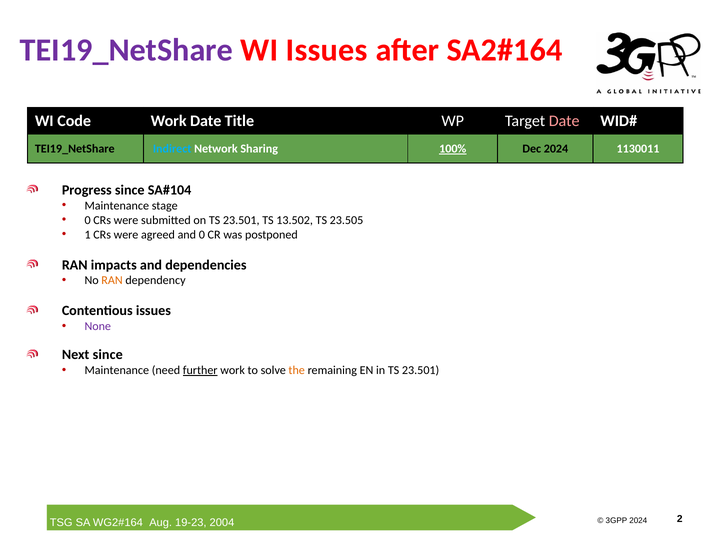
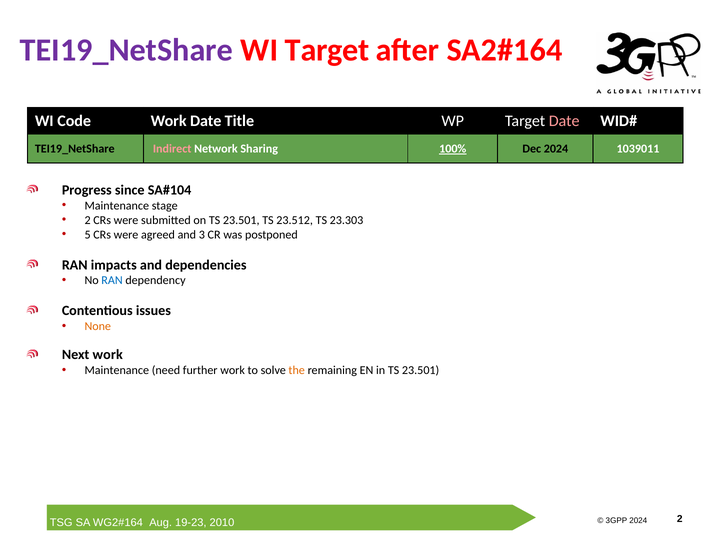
WI Issues: Issues -> Target
Indirect colour: light blue -> pink
1130011: 1130011 -> 1039011
0 at (88, 220): 0 -> 2
13.502: 13.502 -> 23.512
23.505: 23.505 -> 23.303
1: 1 -> 5
and 0: 0 -> 3
RAN at (112, 281) colour: orange -> blue
None colour: purple -> orange
Next since: since -> work
further underline: present -> none
2004: 2004 -> 2010
